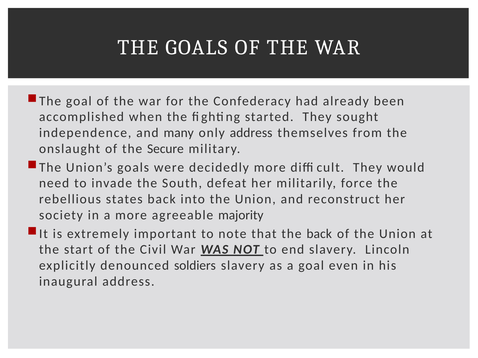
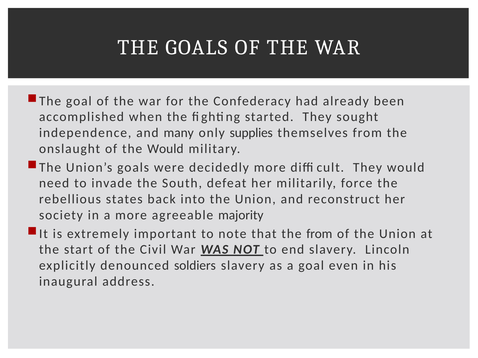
only address: address -> supplies
the Secure: Secure -> Would
the back: back -> from
